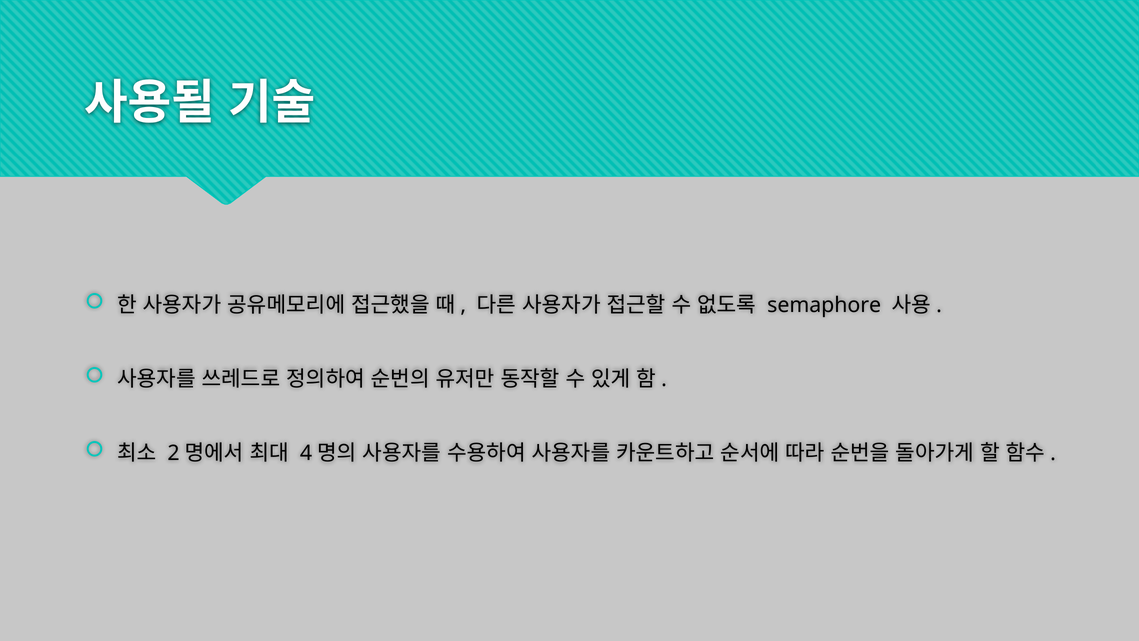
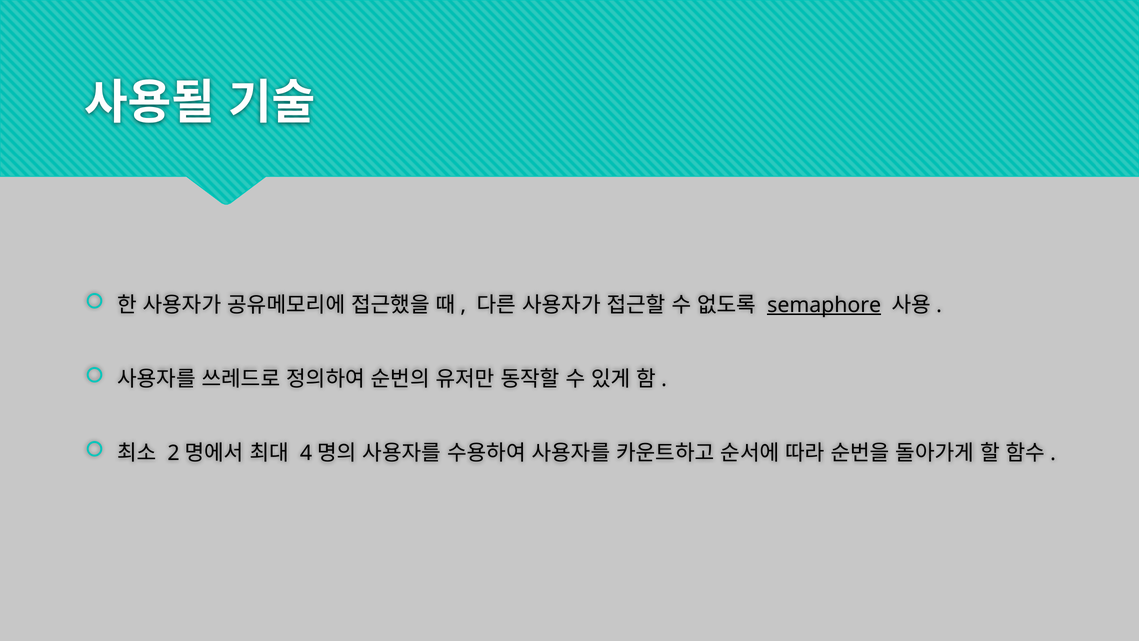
semaphore underline: none -> present
